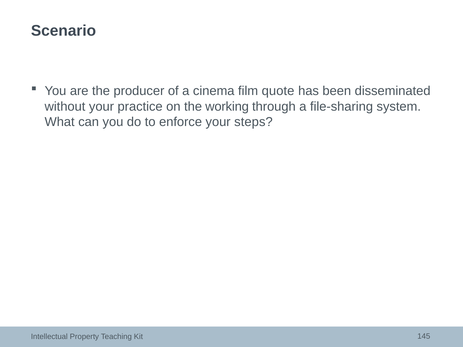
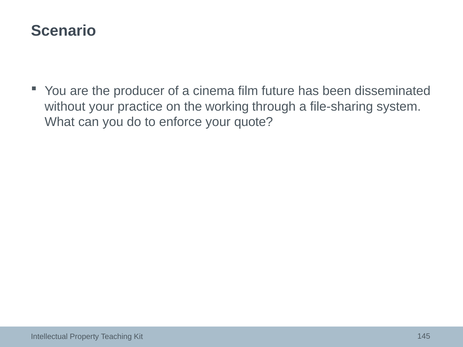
quote: quote -> future
steps: steps -> quote
